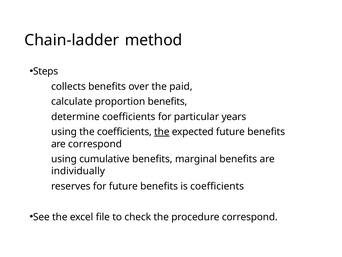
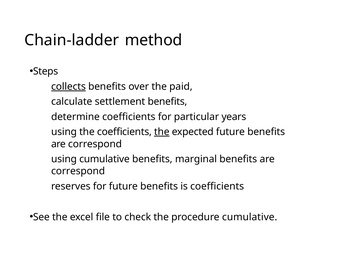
collects underline: none -> present
proportion: proportion -> settlement
individually at (78, 171): individually -> correspond
procedure correspond: correspond -> cumulative
